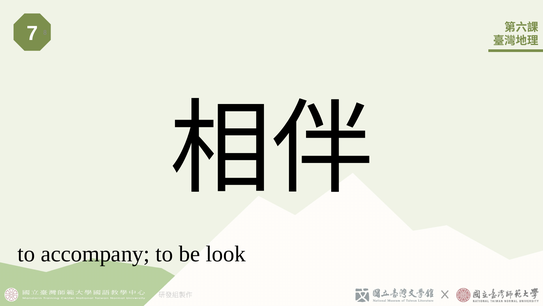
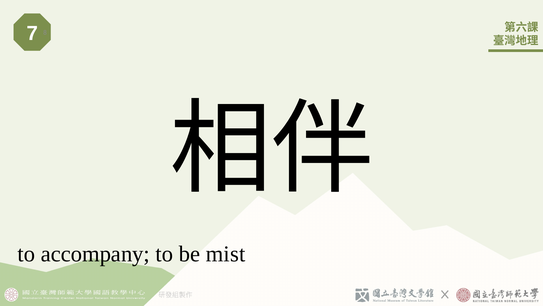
look: look -> mist
